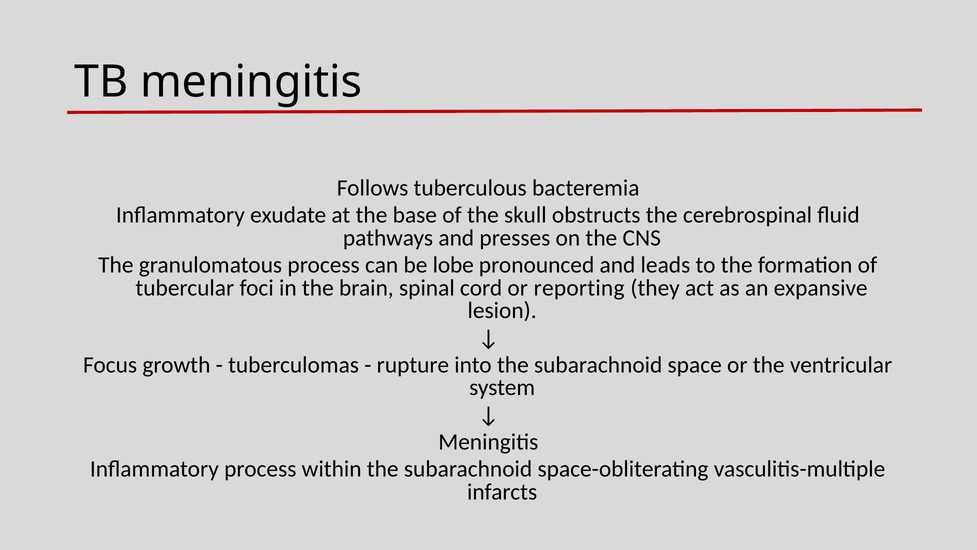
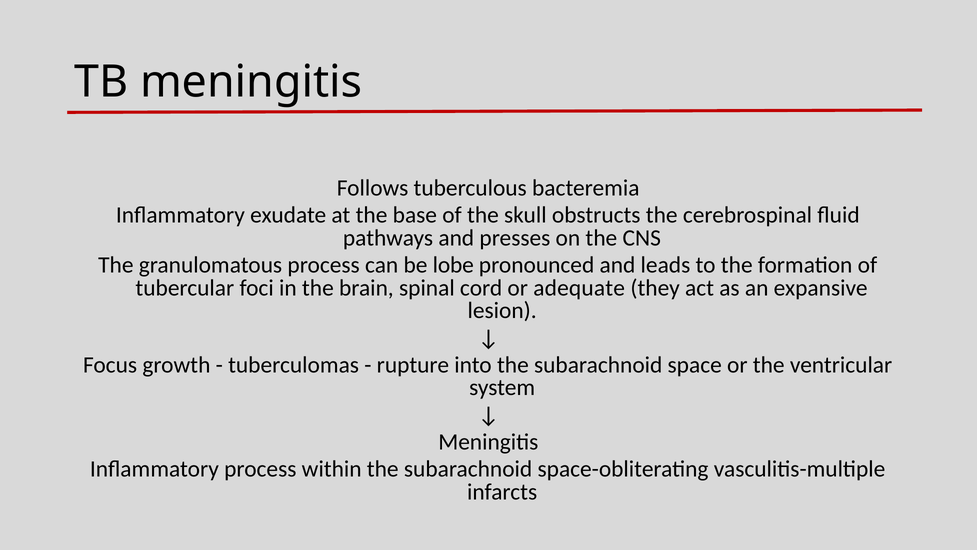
reporting: reporting -> adequate
